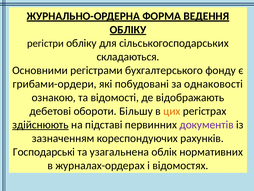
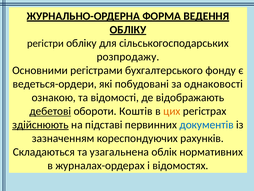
складаються: складаються -> розпродажу
грибами-ордери: грибами-ордери -> ведеться-ордери
дебетові underline: none -> present
Більшу: Більшу -> Коштів
документів colour: purple -> blue
Господарські: Господарські -> Складаються
